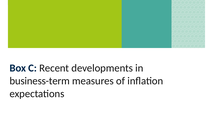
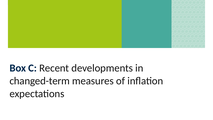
business-term: business-term -> changed-term
